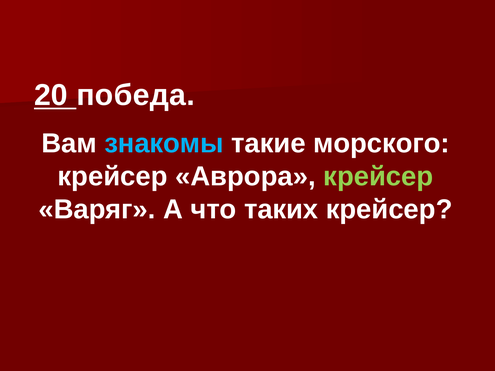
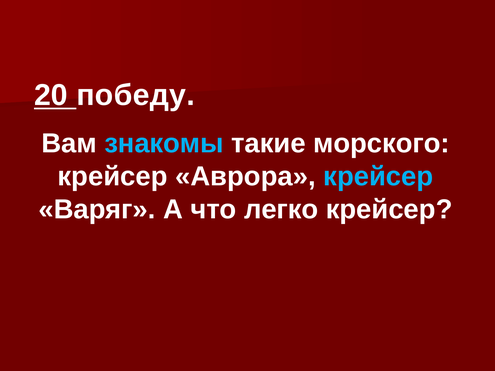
победа: победа -> победу
крейсер at (378, 177) colour: light green -> light blue
таких: таких -> легко
